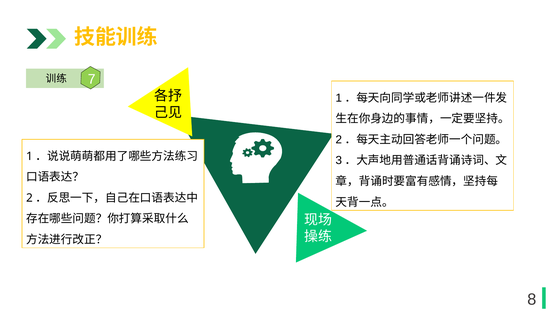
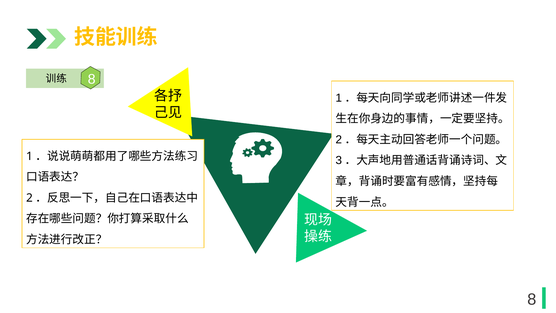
7 at (92, 79): 7 -> 8
